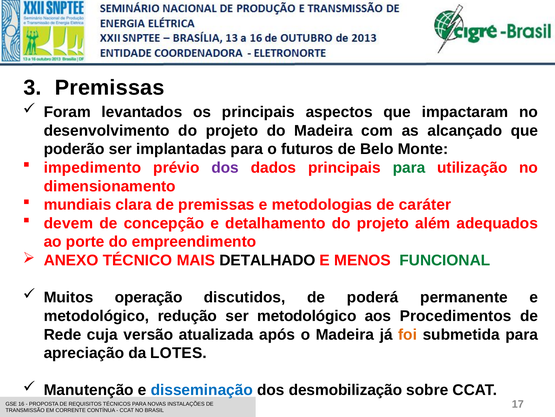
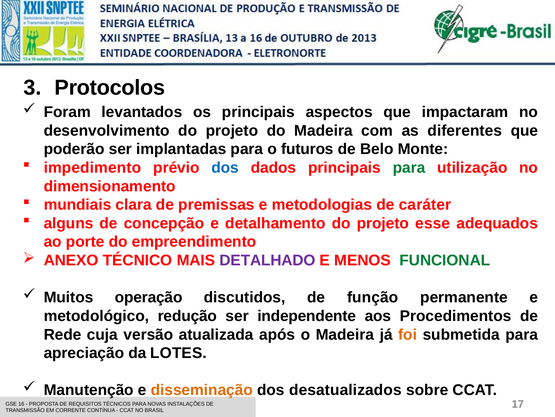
Premissas at (110, 87): Premissas -> Protocolos
alcançado: alcançado -> diferentes
dos at (225, 167) colour: purple -> blue
devem: devem -> alguns
além: além -> esse
DETALHADO colour: black -> purple
poderá: poderá -> função
ser metodológico: metodológico -> independente
disseminação colour: blue -> orange
desmobilização: desmobilização -> desatualizados
